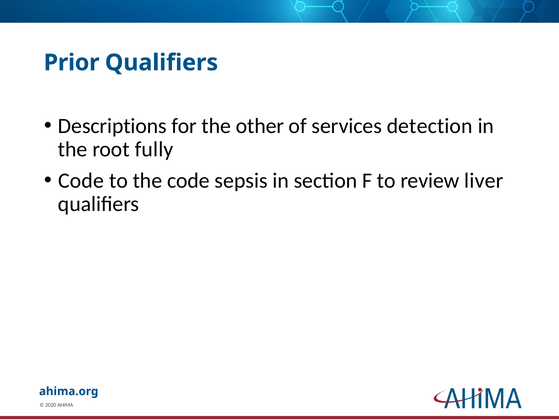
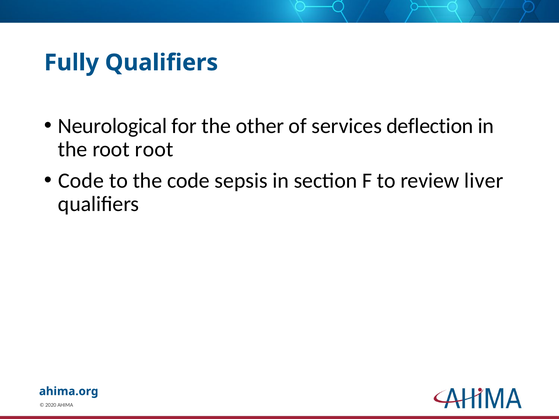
Prior: Prior -> Fully
Descriptions: Descriptions -> Neurological
detection: detection -> deflection
root fully: fully -> root
